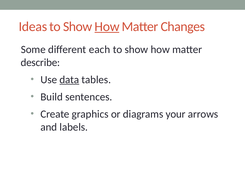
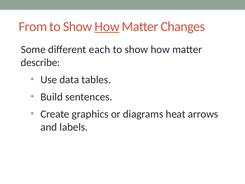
Ideas: Ideas -> From
data underline: present -> none
your: your -> heat
